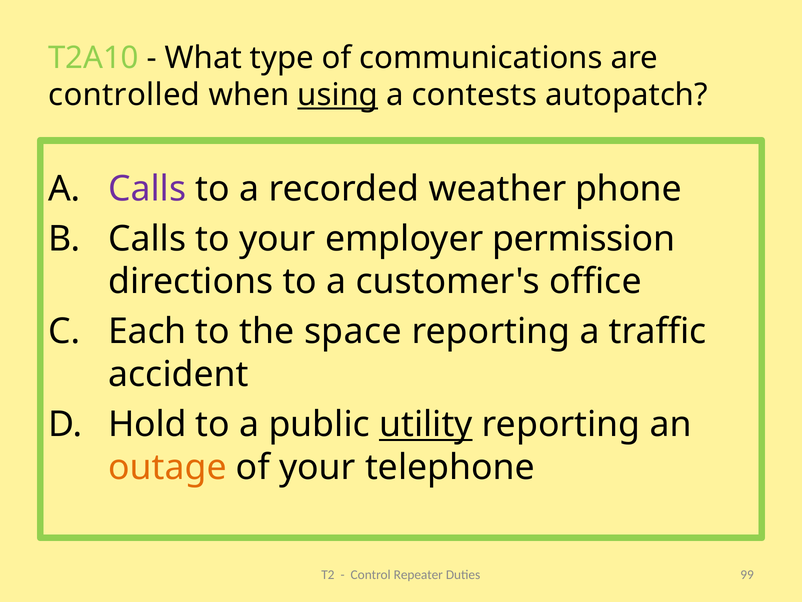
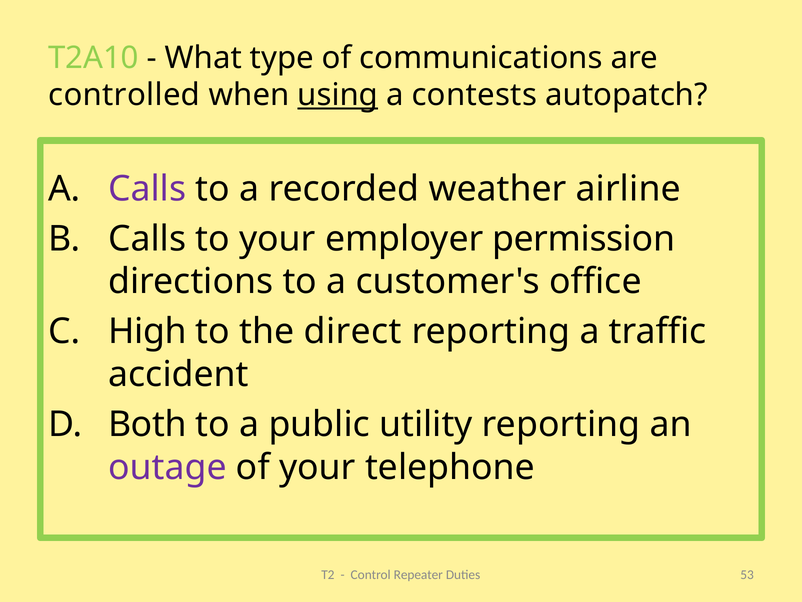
phone: phone -> airline
Each: Each -> High
space: space -> direct
Hold: Hold -> Both
utility underline: present -> none
outage colour: orange -> purple
99: 99 -> 53
